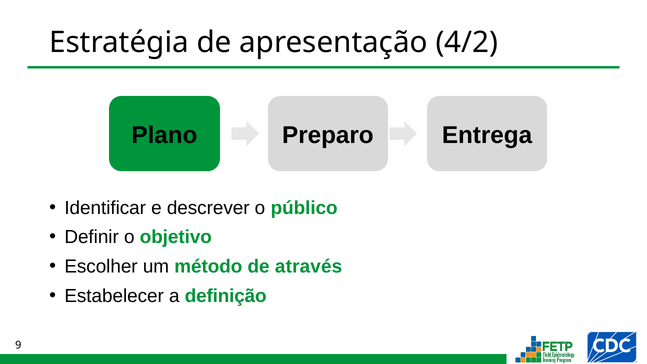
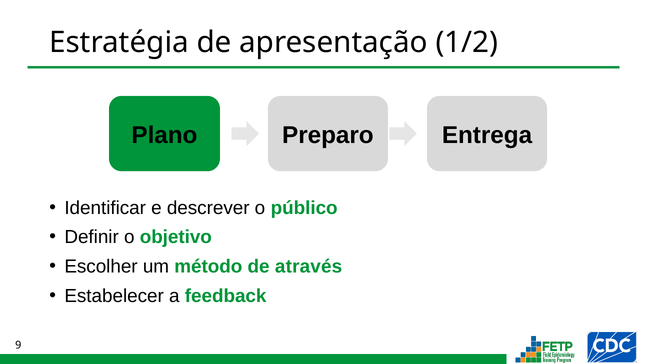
4/2: 4/2 -> 1/2
definição: definição -> feedback
